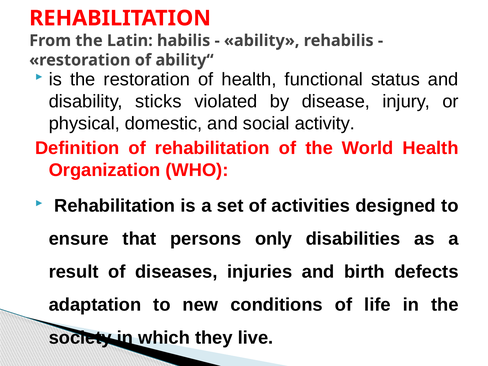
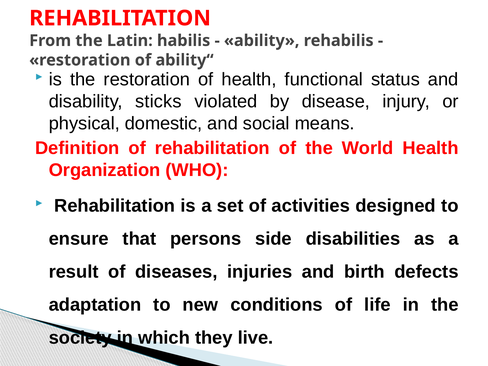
activity: activity -> means
only: only -> side
